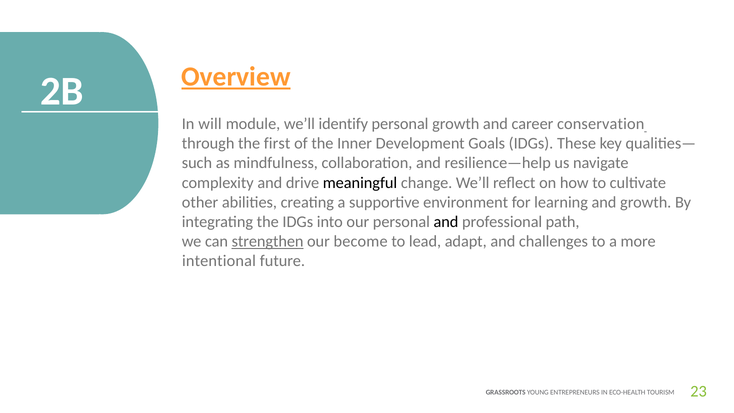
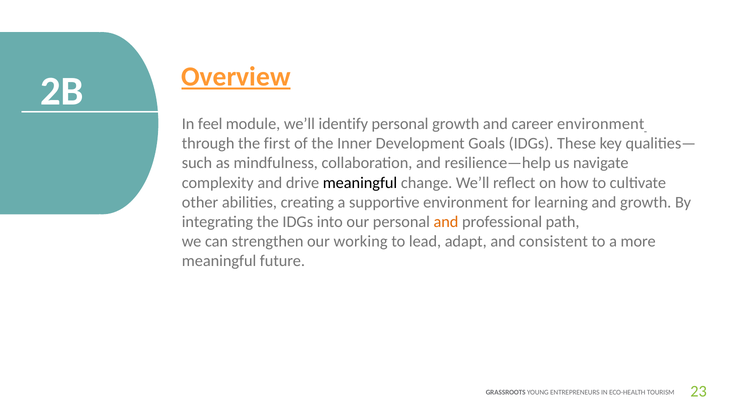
will: will -> feel
career conservation: conservation -> environment
and at (446, 222) colour: black -> orange
strengthen underline: present -> none
become: become -> working
challenges: challenges -> consistent
intentional at (219, 261): intentional -> meaningful
